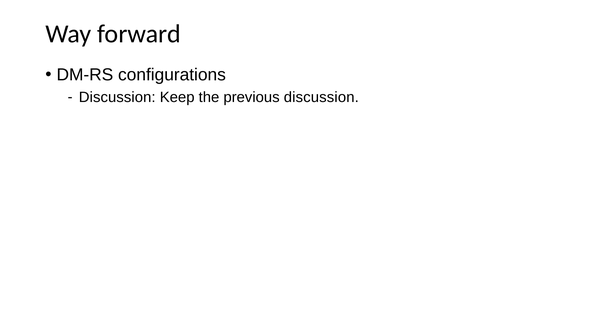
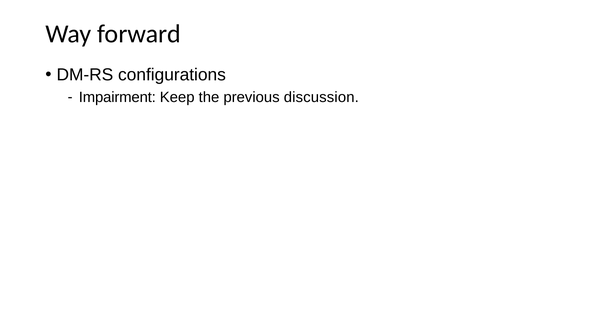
Discussion at (117, 97): Discussion -> Impairment
